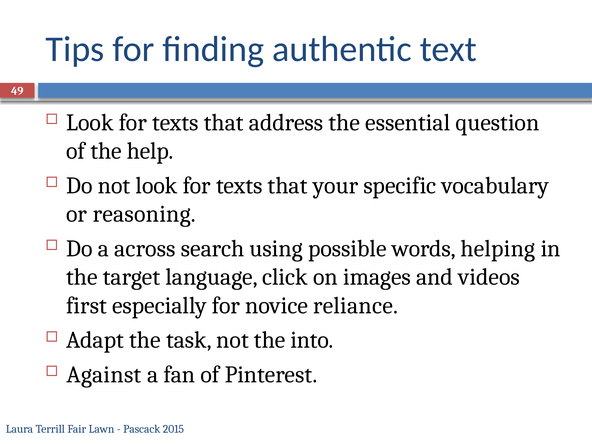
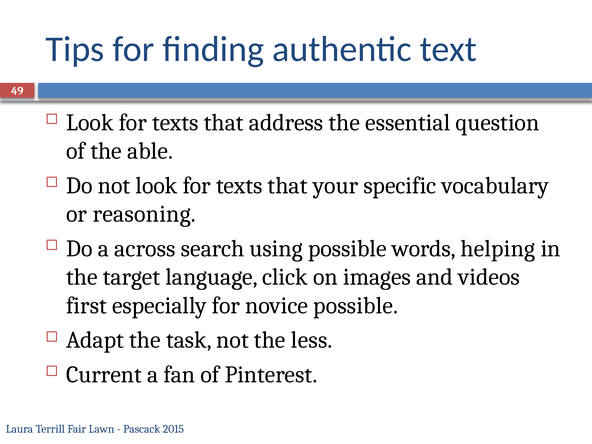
help: help -> able
novice reliance: reliance -> possible
into: into -> less
Against: Against -> Current
